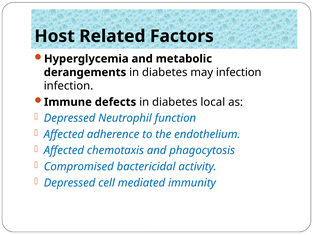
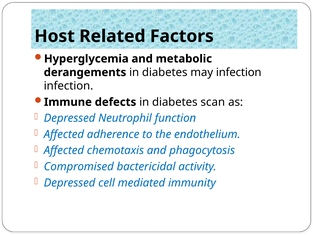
local: local -> scan
